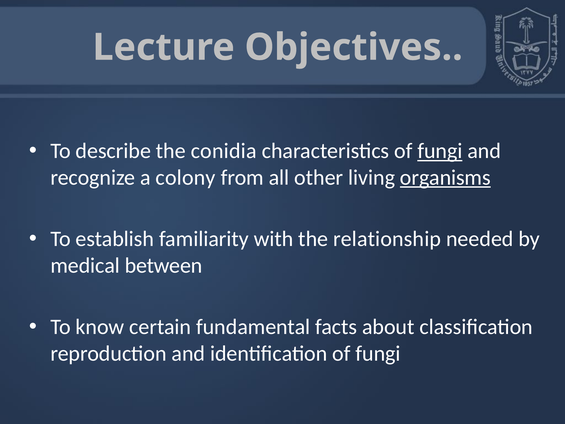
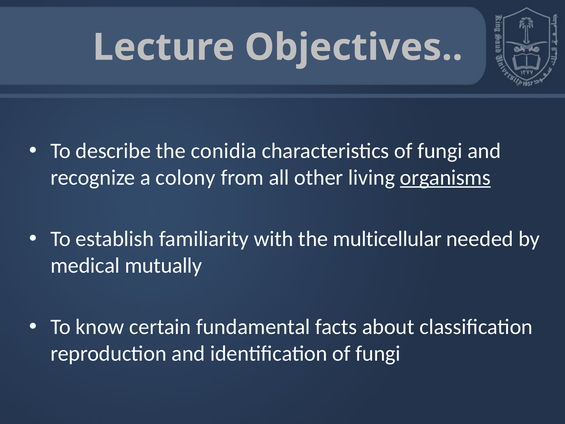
fungi at (440, 151) underline: present -> none
relationship: relationship -> multicellular
between: between -> mutually
